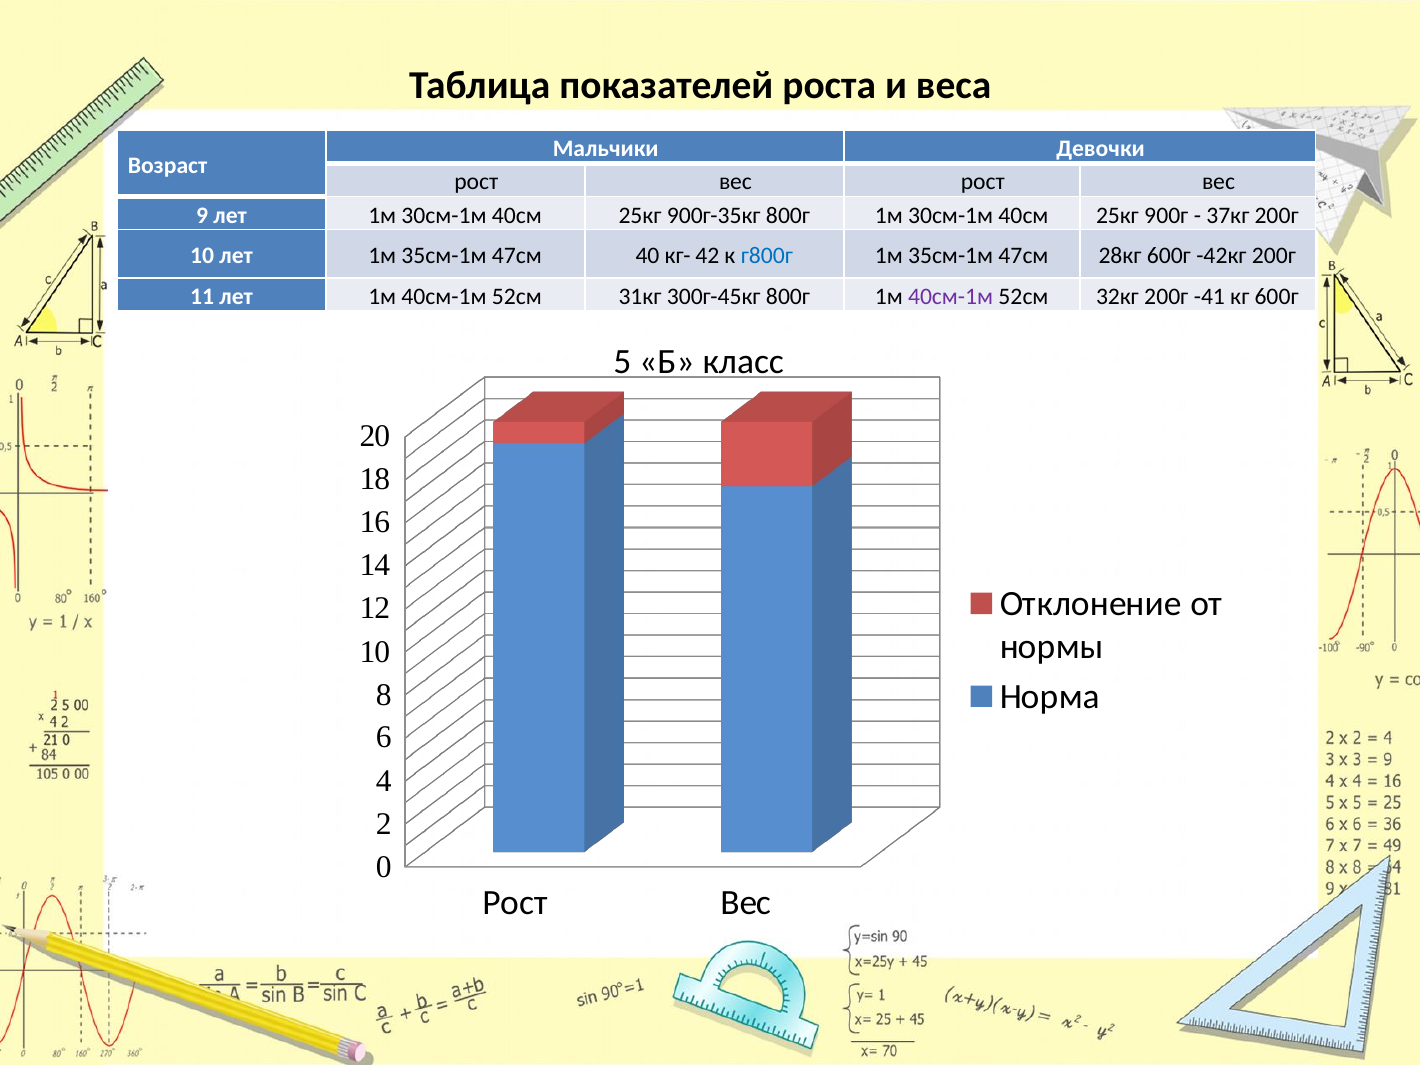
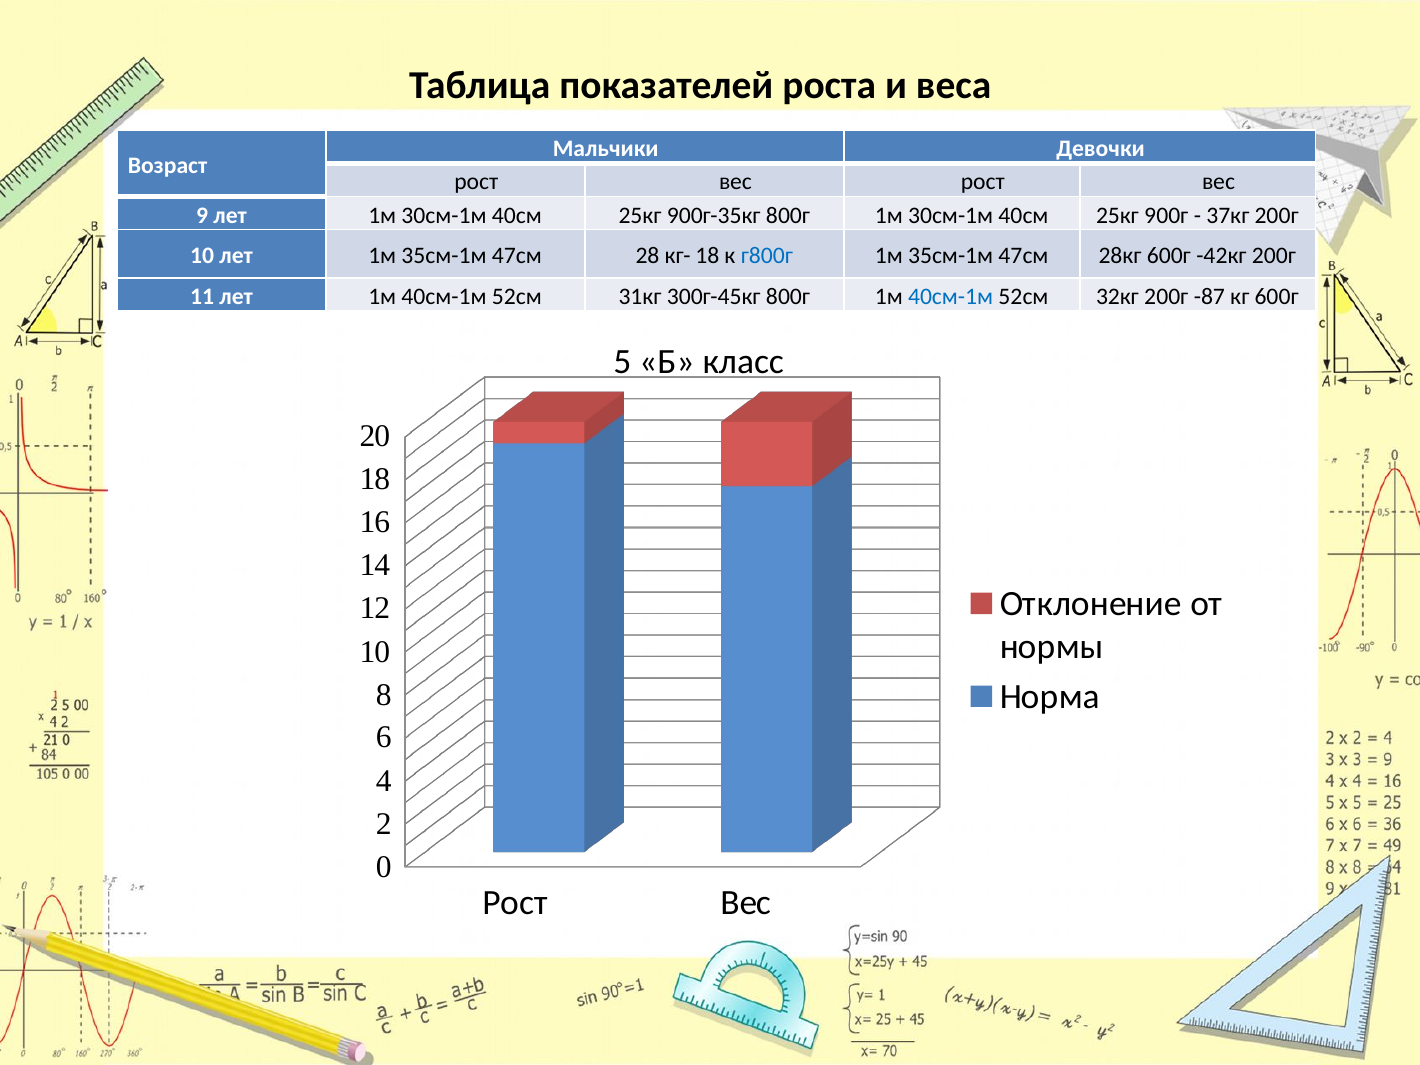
40: 40 -> 28
кг- 42: 42 -> 18
40см-1м at (951, 297) colour: purple -> blue
-41: -41 -> -87
